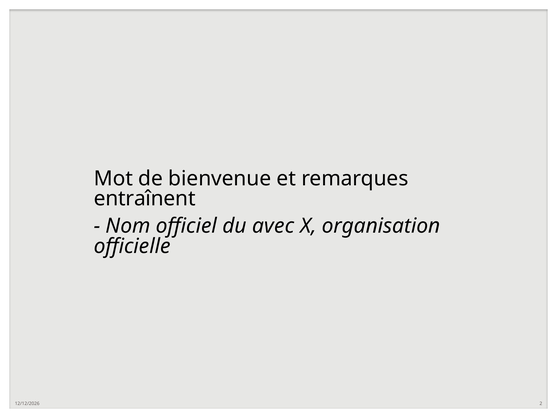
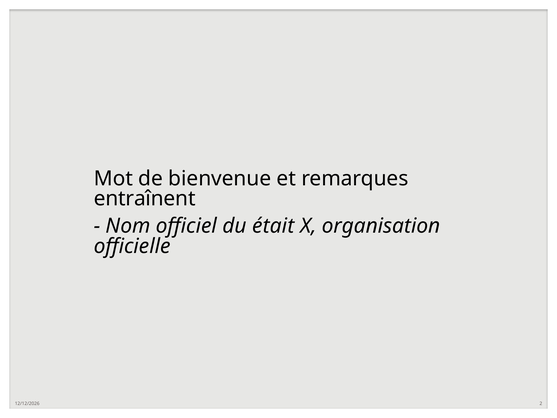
avec: avec -> était
